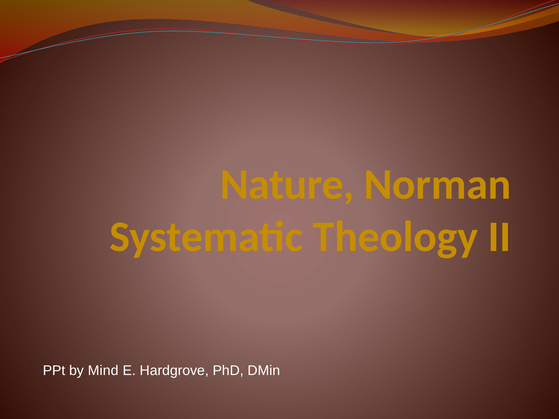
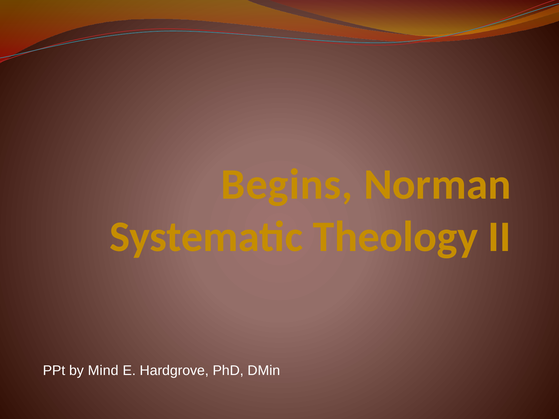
Nature: Nature -> Begins
